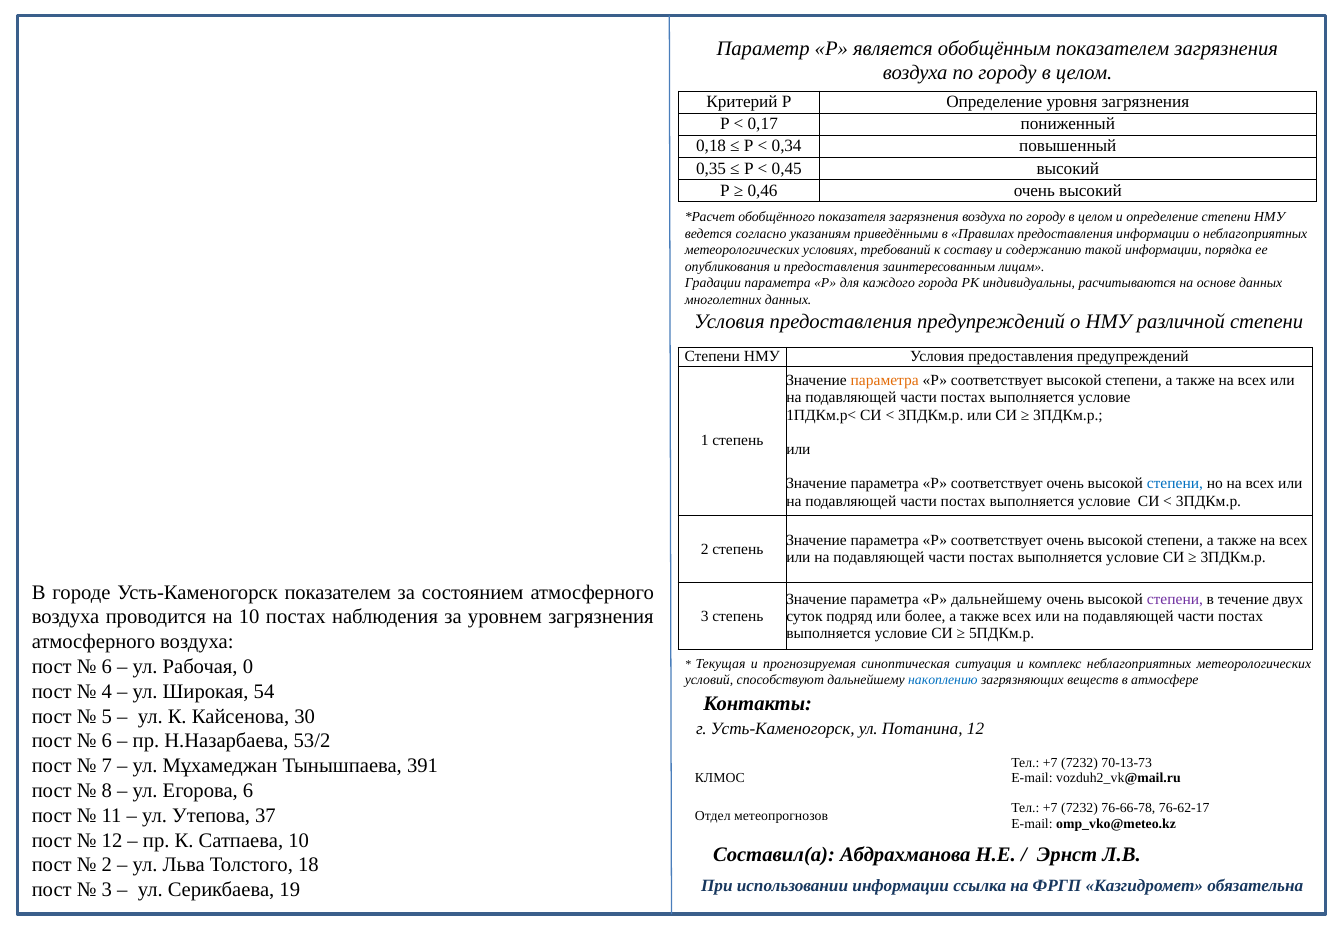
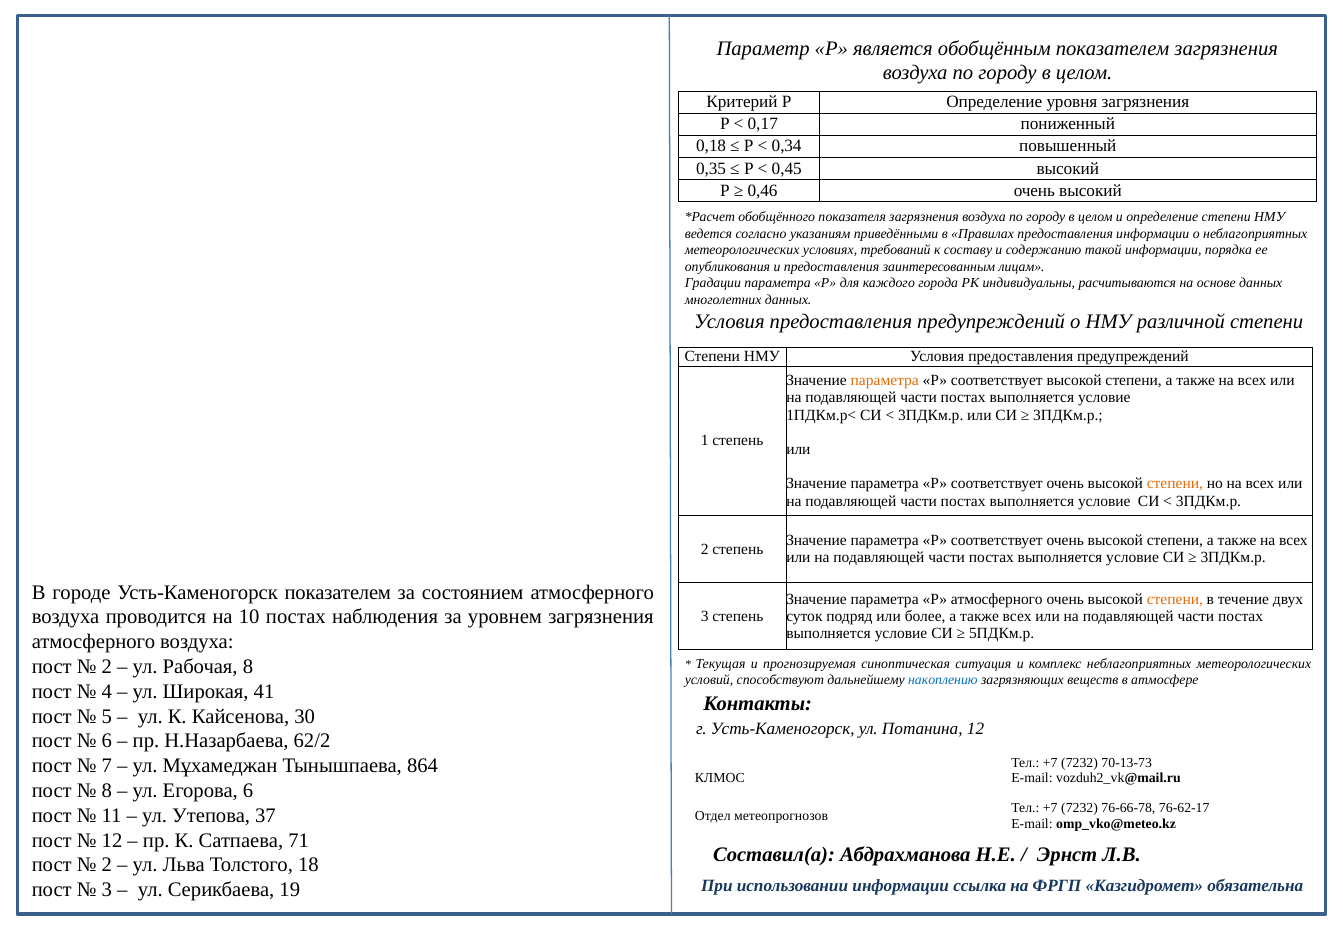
степени at (1175, 484) colour: blue -> orange
Р дальнейшему: дальнейшему -> атмосферного
степени at (1175, 599) colour: purple -> orange
6 at (107, 667): 6 -> 2
Рабочая 0: 0 -> 8
54: 54 -> 41
53/2: 53/2 -> 62/2
391: 391 -> 864
Сатпаева 10: 10 -> 71
